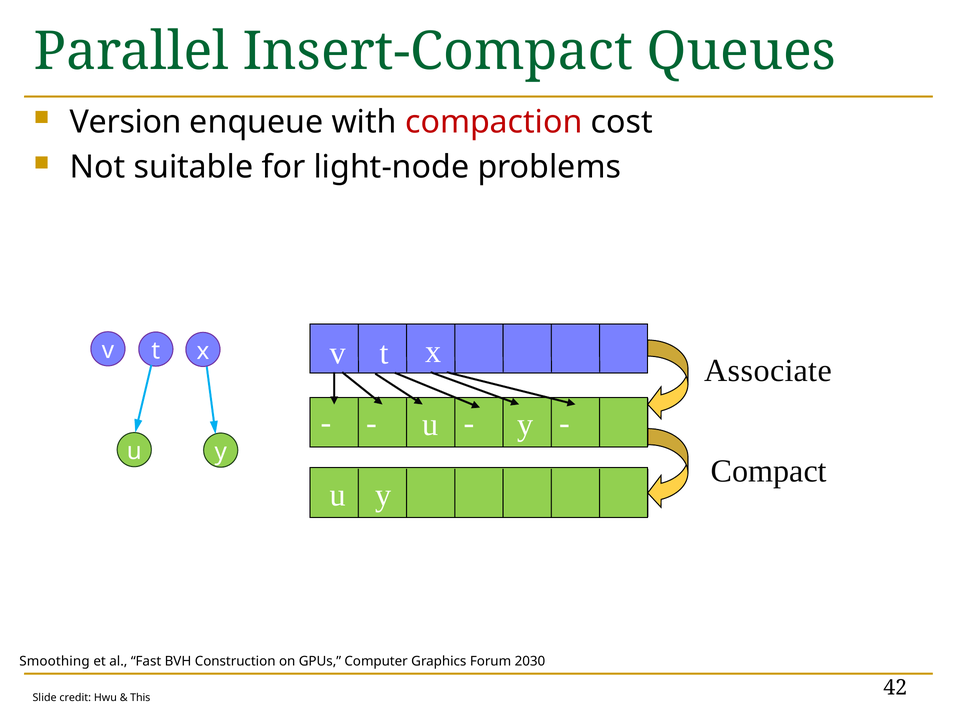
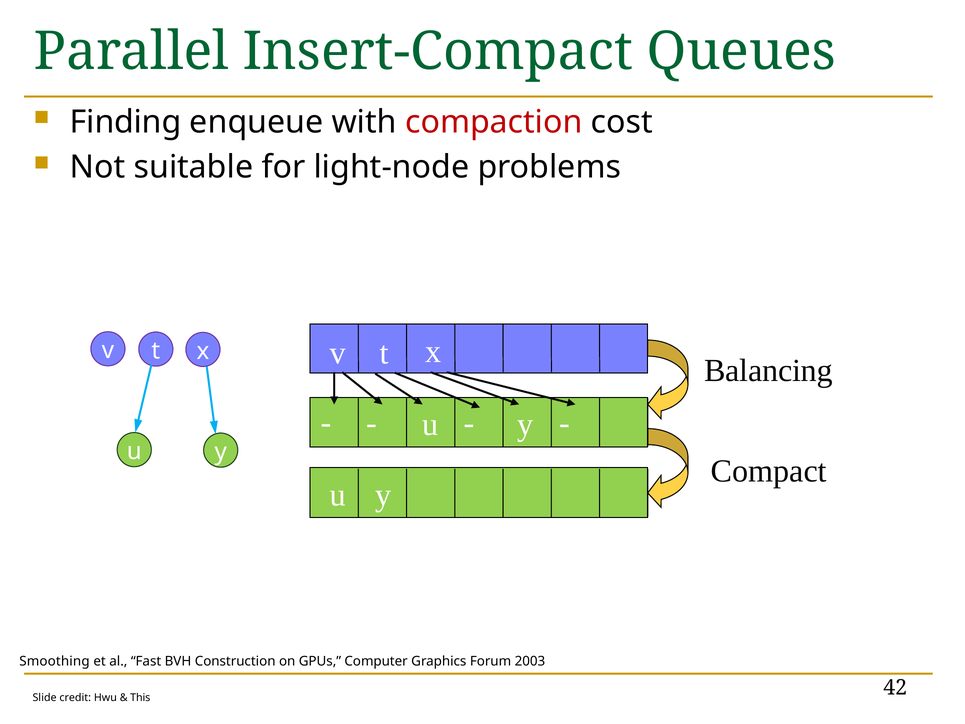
Version: Version -> Finding
Associate: Associate -> Balancing
2030: 2030 -> 2003
